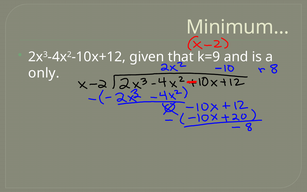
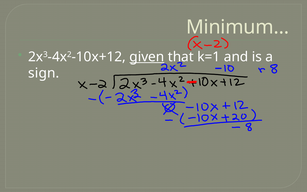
given underline: none -> present
k=9: k=9 -> k=1
only: only -> sign
